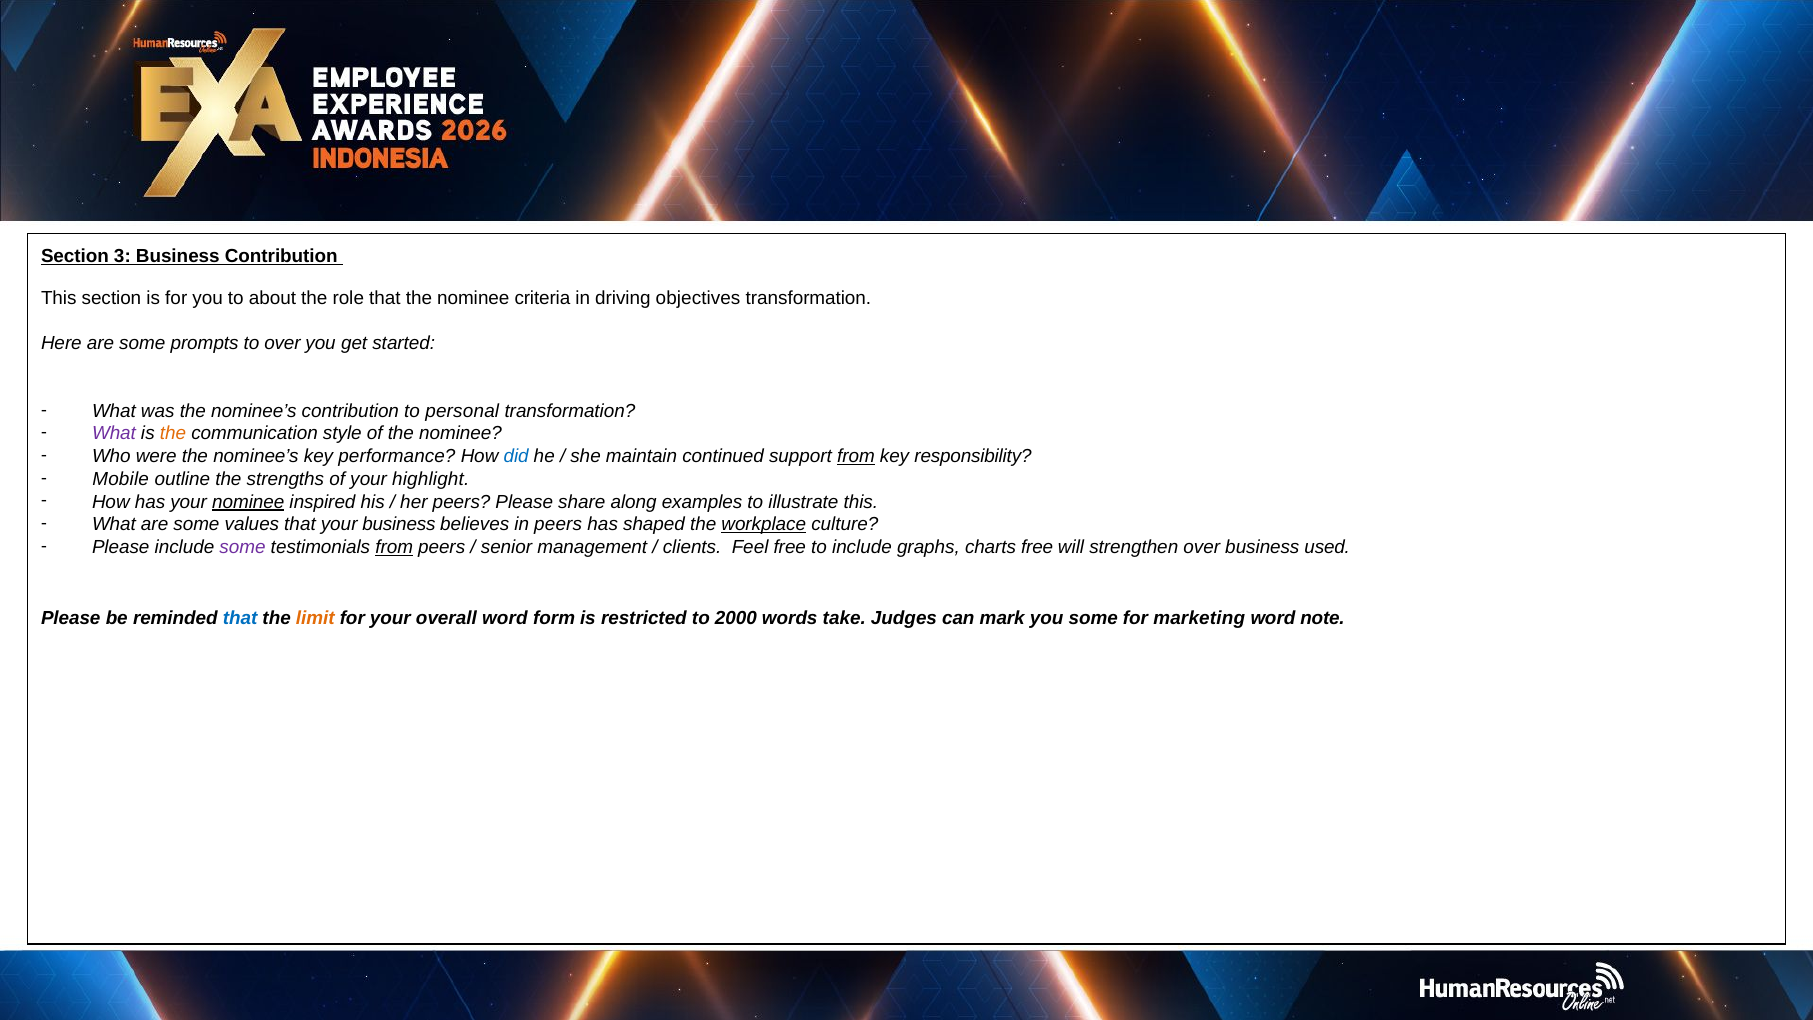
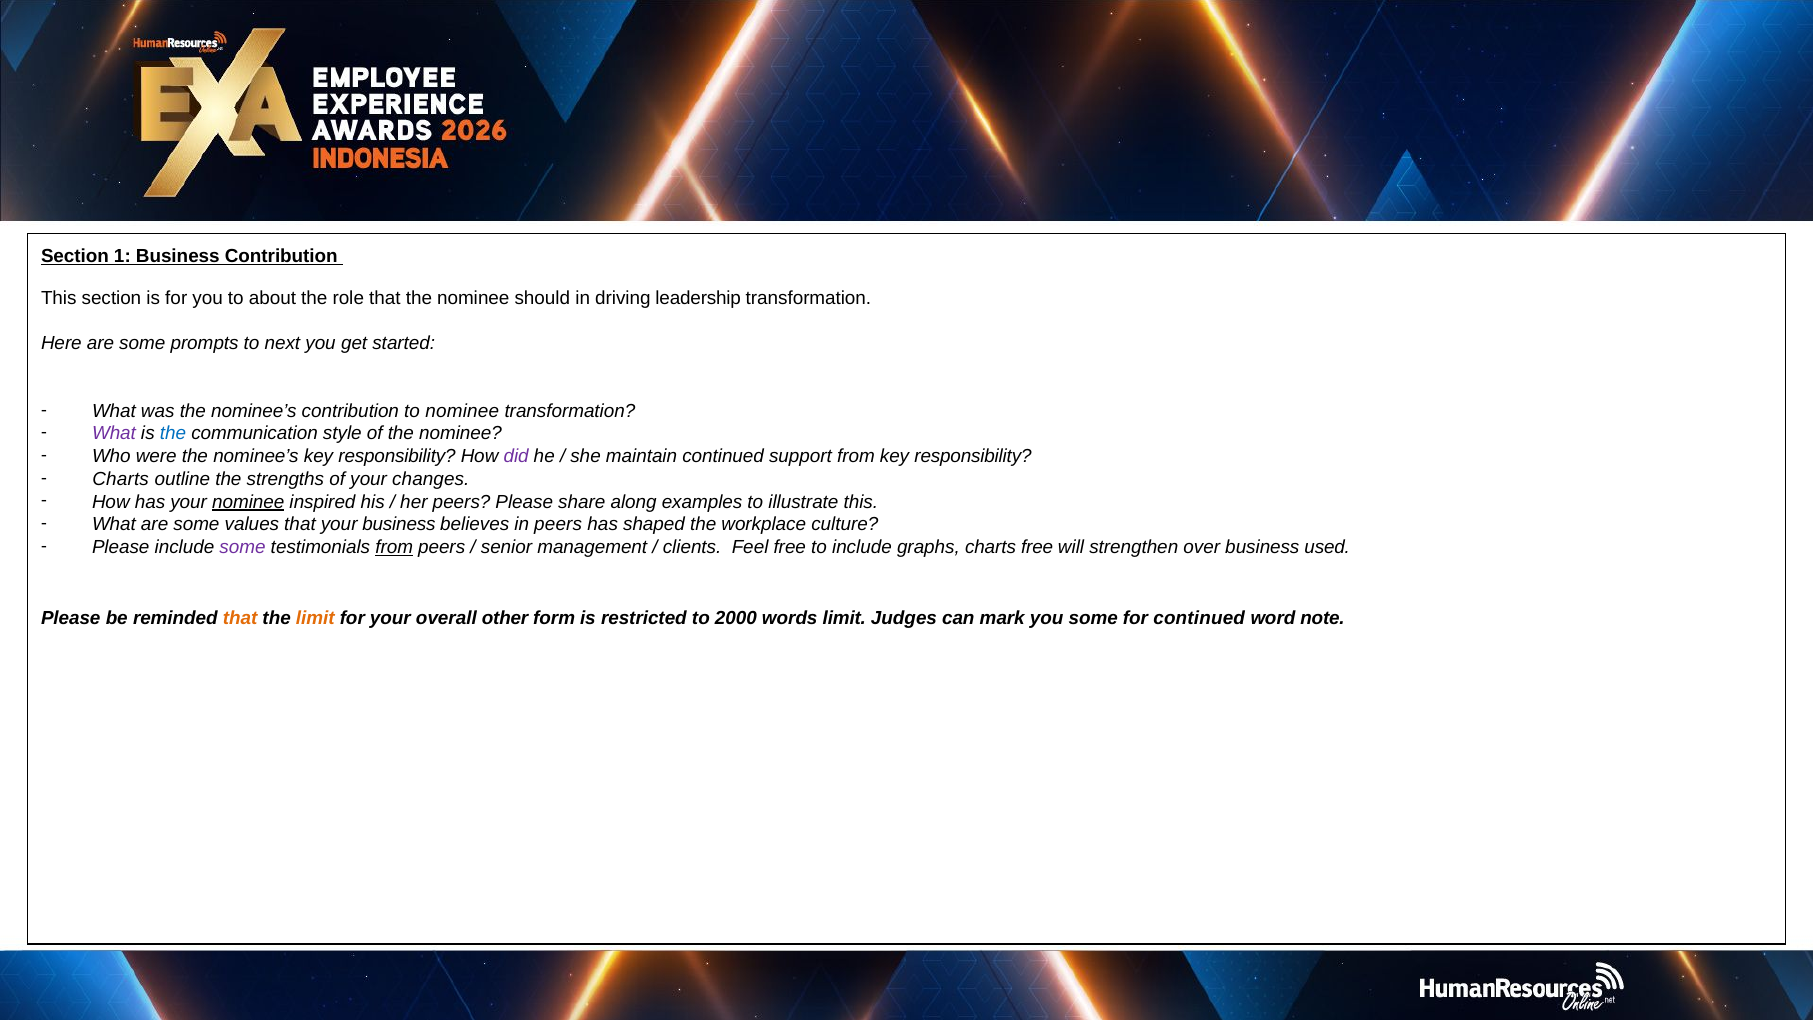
3: 3 -> 1
criteria: criteria -> should
objectives: objectives -> leadership
to over: over -> next
to personal: personal -> nominee
the at (173, 434) colour: orange -> blue
nominee’s key performance: performance -> responsibility
did colour: blue -> purple
from at (856, 456) underline: present -> none
Mobile at (121, 479): Mobile -> Charts
highlight: highlight -> changes
workplace underline: present -> none
that at (240, 618) colour: blue -> orange
overall word: word -> other
words take: take -> limit
for marketing: marketing -> continued
